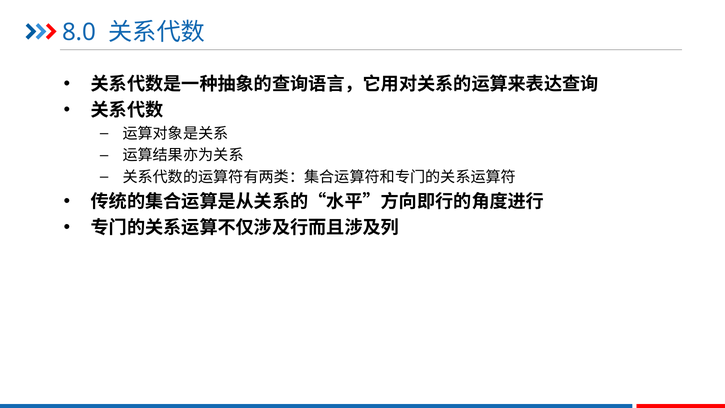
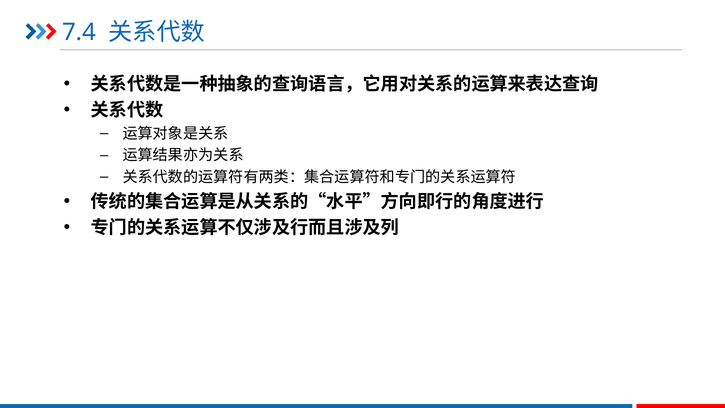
8.0: 8.0 -> 7.4
